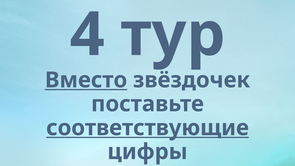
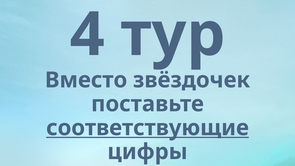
Вместо underline: present -> none
